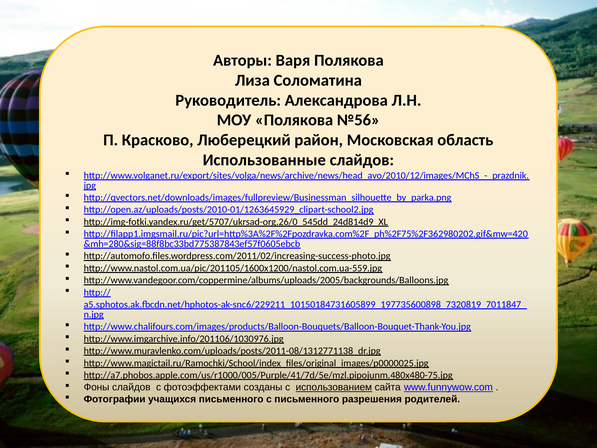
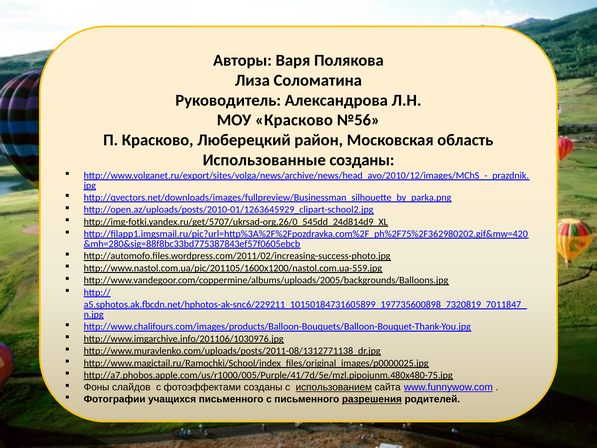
МОУ Полякова: Полякова -> Красково
Использованные слайдов: слайдов -> созданы
разрешения underline: none -> present
